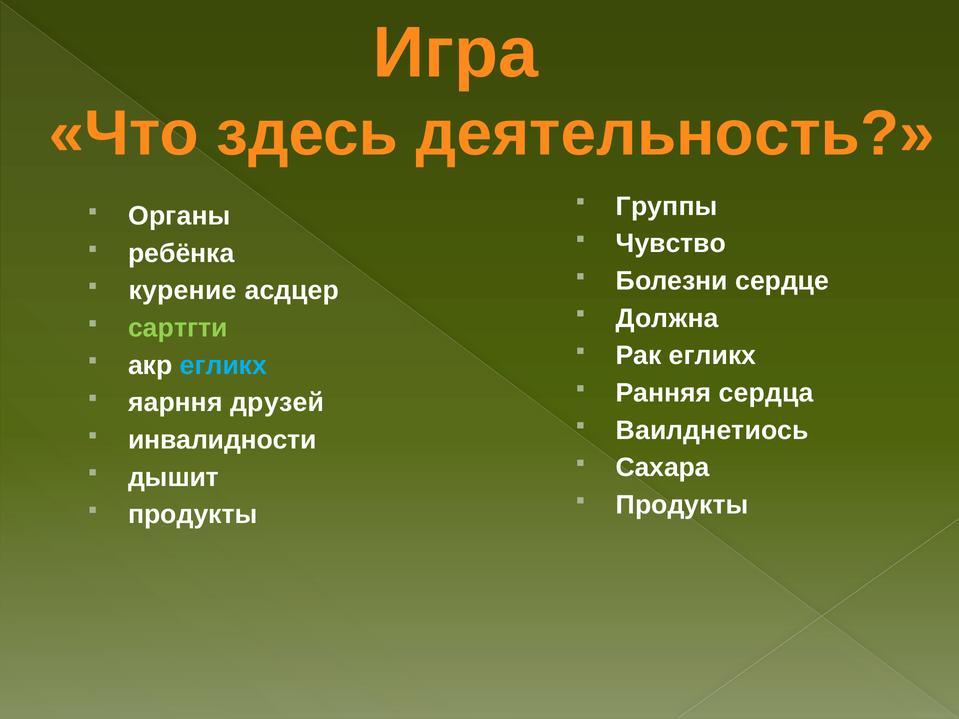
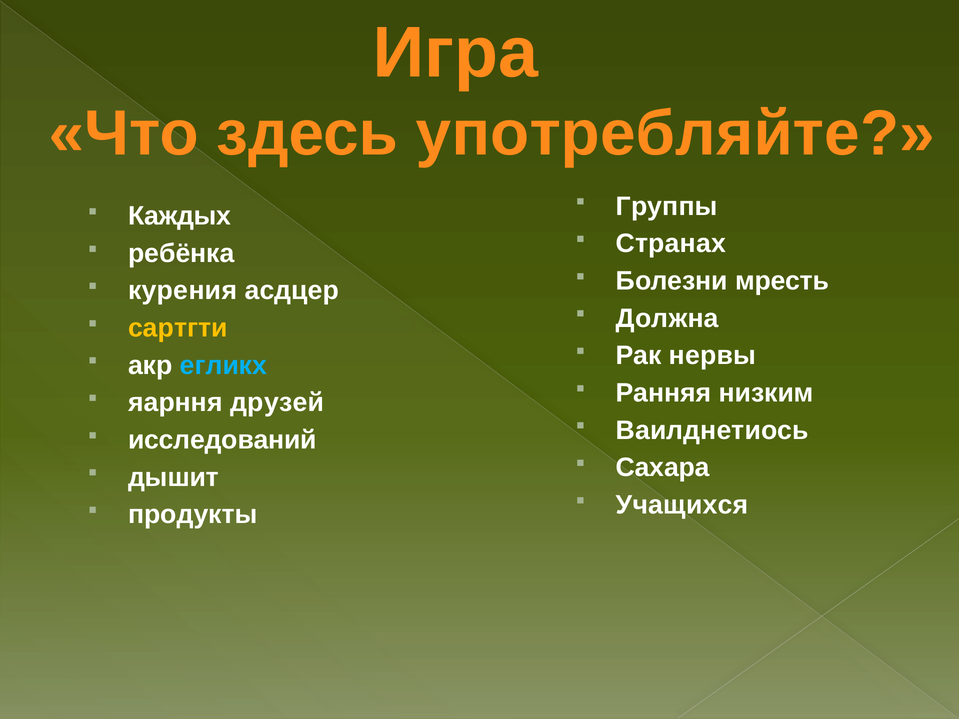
деятельность: деятельность -> употребляйте
Органы: Органы -> Каждых
Чувство: Чувство -> Странах
сердце: сердце -> мресть
курение: курение -> курения
сартгти colour: light green -> yellow
Рак егликх: егликх -> нервы
сердца: сердца -> низким
инвалидности: инвалидности -> исследований
Продукты at (682, 505): Продукты -> Учащихся
